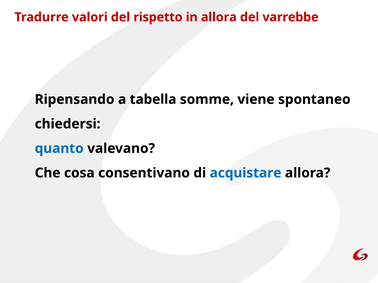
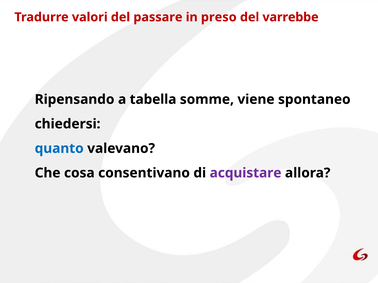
rispetto: rispetto -> passare
in allora: allora -> preso
acquistare colour: blue -> purple
